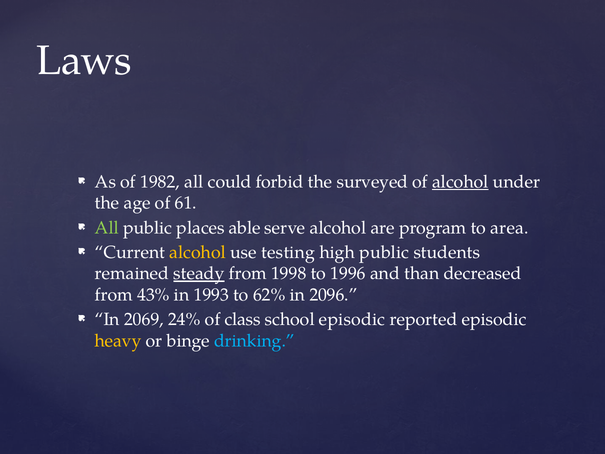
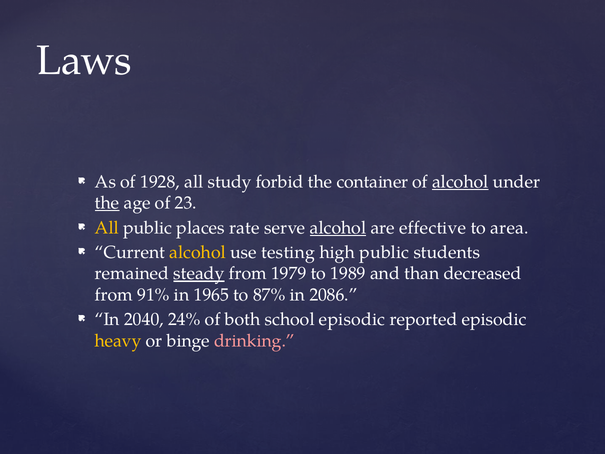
1982: 1982 -> 1928
could: could -> study
surveyed: surveyed -> container
the at (107, 203) underline: none -> present
61: 61 -> 23
All at (107, 228) colour: light green -> yellow
able: able -> rate
alcohol at (338, 228) underline: none -> present
program: program -> effective
1998: 1998 -> 1979
1996: 1996 -> 1989
43%: 43% -> 91%
1993: 1993 -> 1965
62%: 62% -> 87%
2096: 2096 -> 2086
2069: 2069 -> 2040
class: class -> both
drinking colour: light blue -> pink
